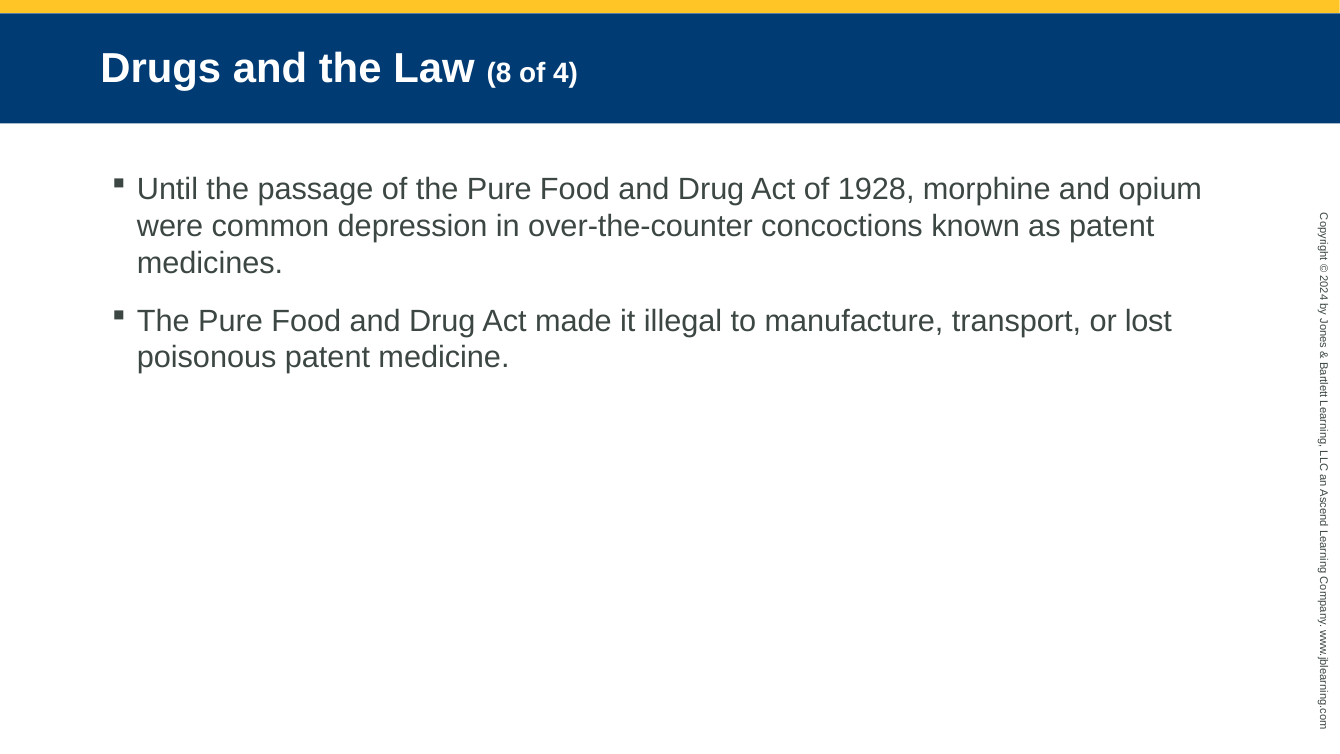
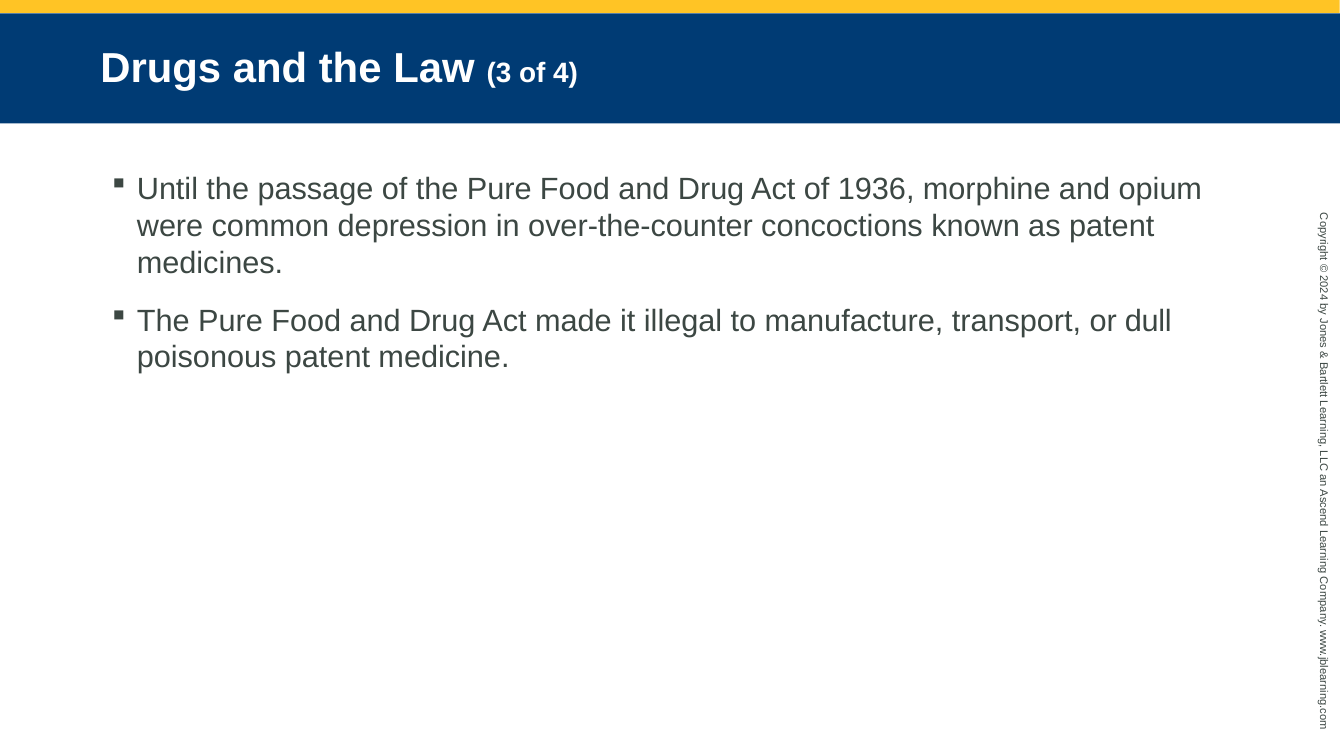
8: 8 -> 3
1928: 1928 -> 1936
lost: lost -> dull
